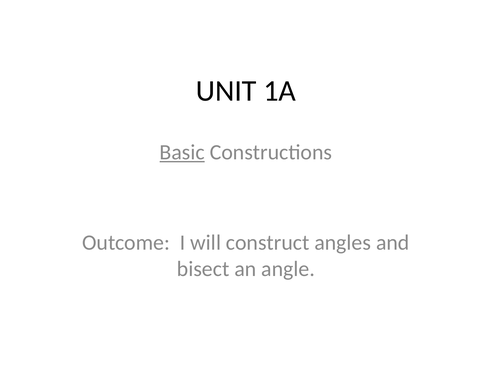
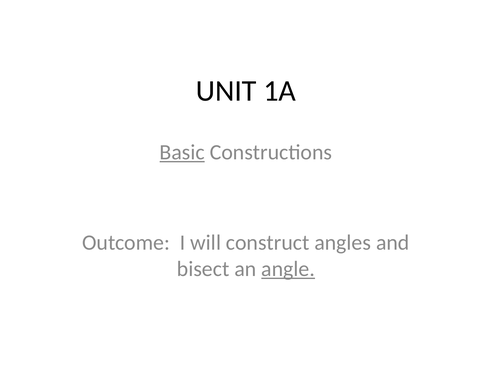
angle underline: none -> present
